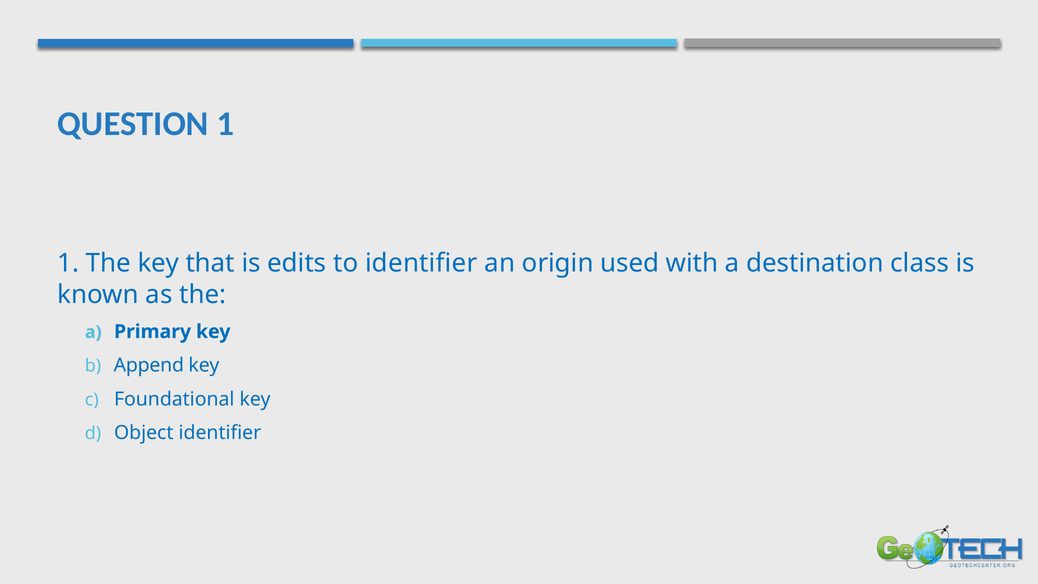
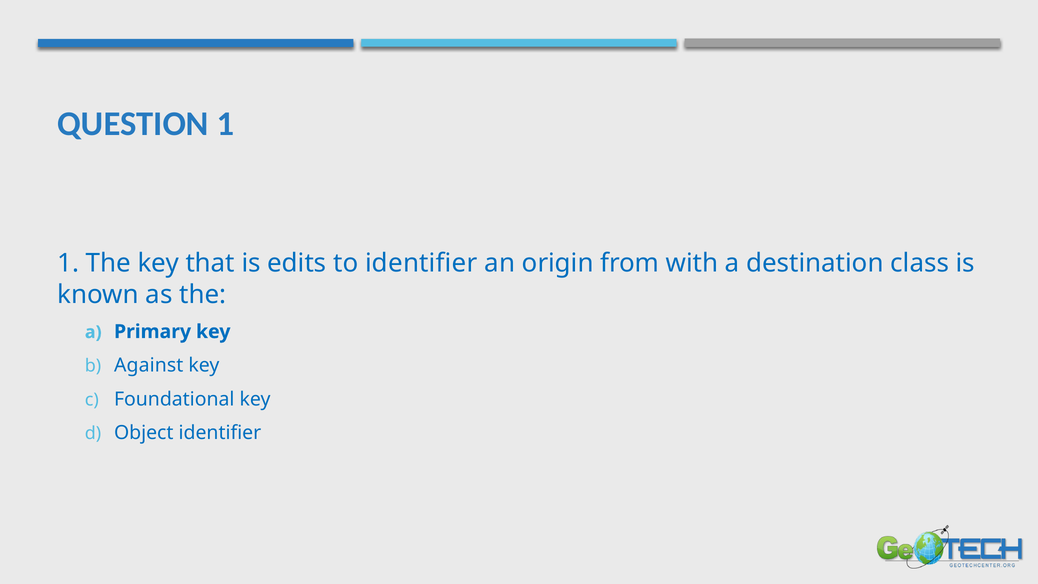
used: used -> from
Append: Append -> Against
